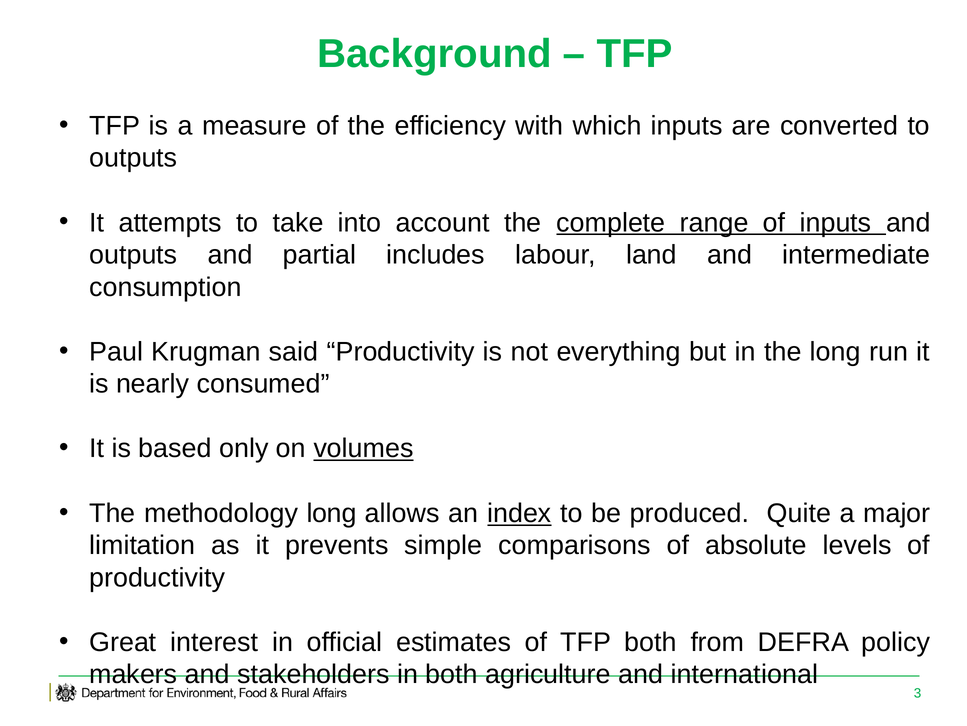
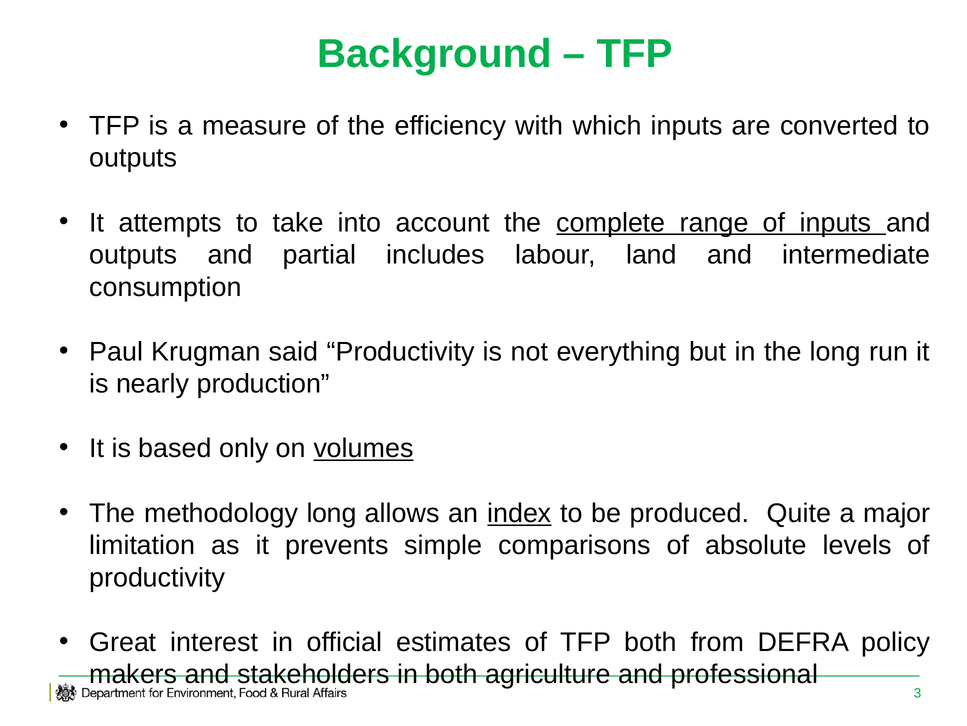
consumed: consumed -> production
international: international -> professional
